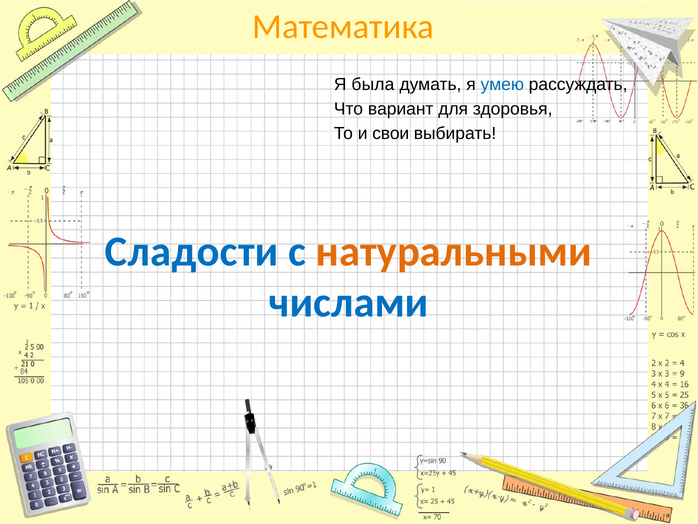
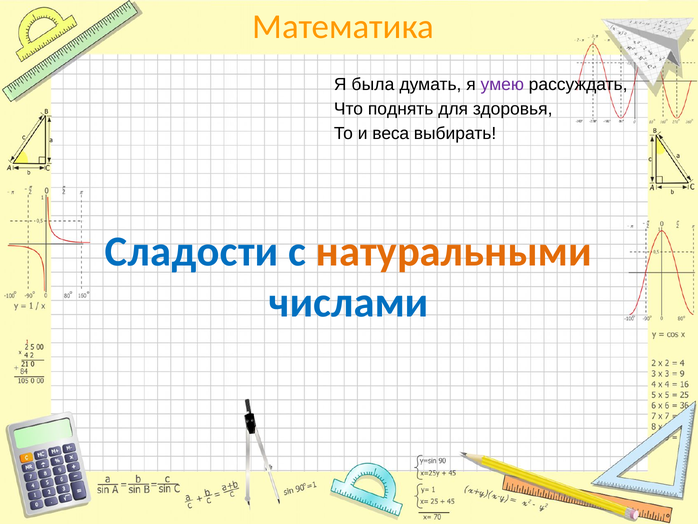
умею colour: blue -> purple
вариант: вариант -> поднять
свои: свои -> веса
